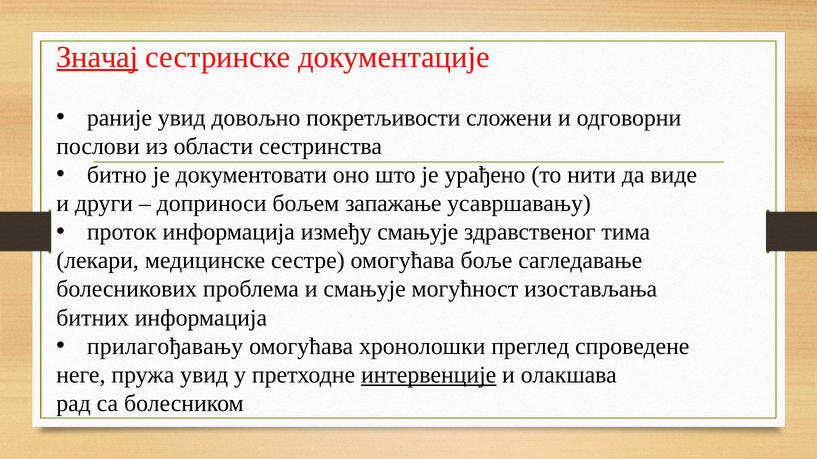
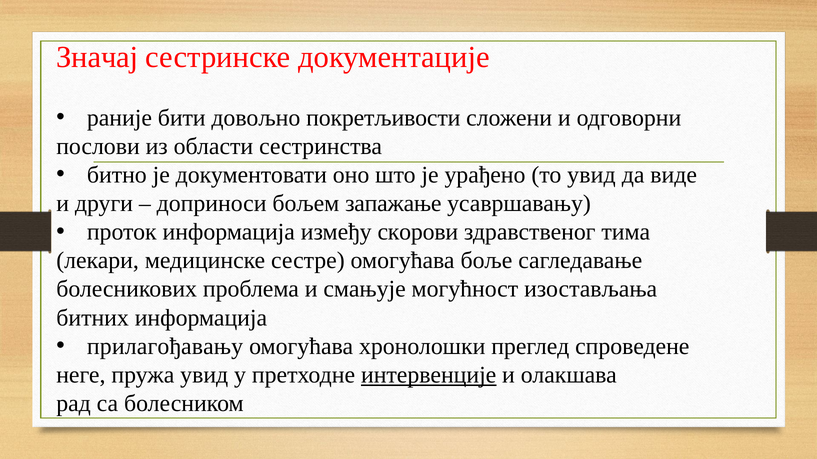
Значај underline: present -> none
раније увид: увид -> бити
то нити: нити -> увид
између смањује: смањује -> скорови
